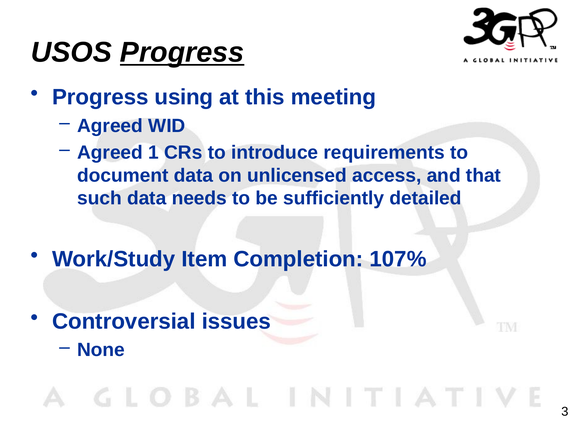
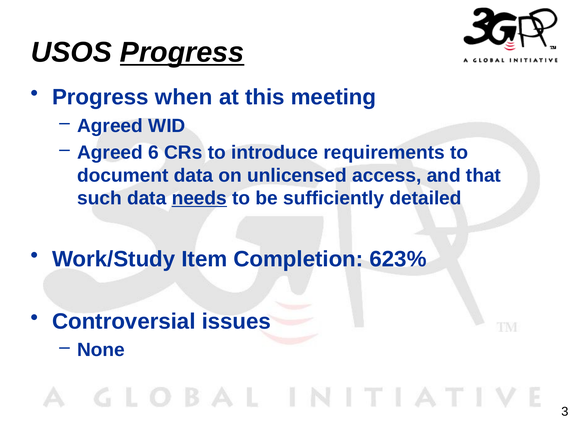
using: using -> when
1: 1 -> 6
needs underline: none -> present
107%: 107% -> 623%
